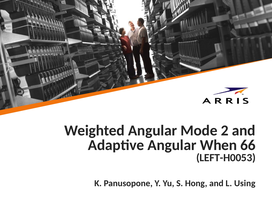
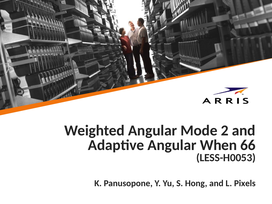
LEFT-H0053: LEFT-H0053 -> LESS-H0053
Using: Using -> Pixels
